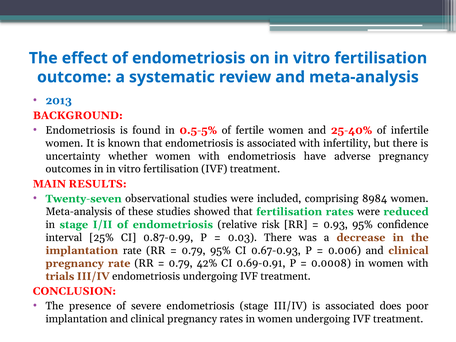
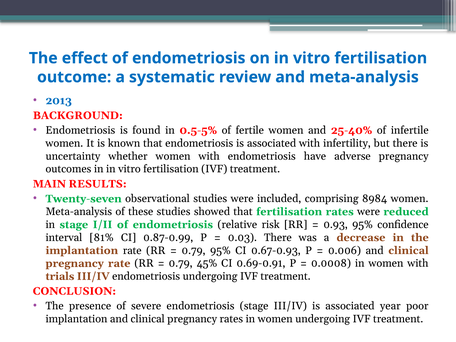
25%: 25% -> 81%
42%: 42% -> 45%
does: does -> year
